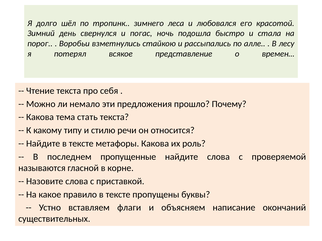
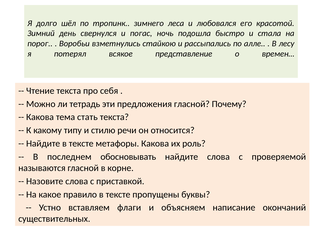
немало: немало -> тетрадь
предложения прошло: прошло -> гласной
пропущенные: пропущенные -> обосновывать
